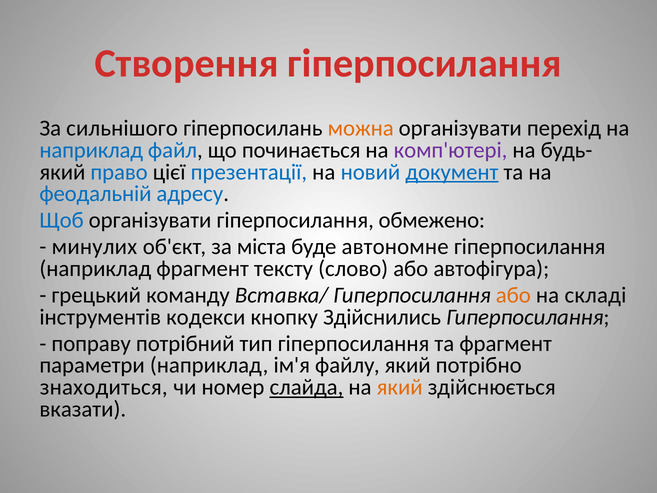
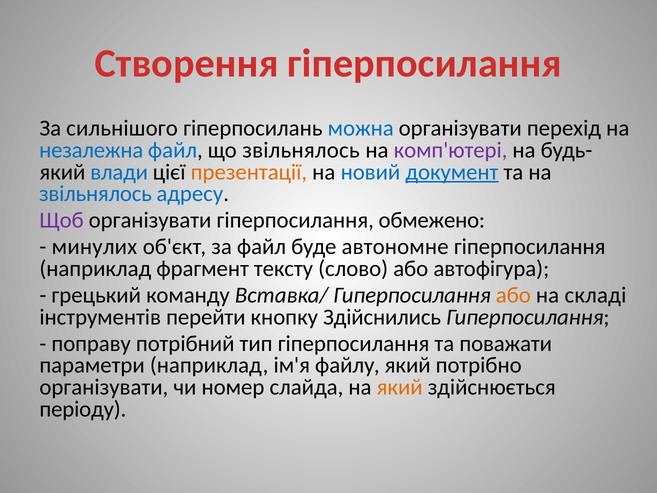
можна colour: orange -> blue
наприклад at (91, 150): наприклад -> незалежна
що починається: починається -> звільнялось
право: право -> влади
презентації colour: blue -> orange
феодальній at (95, 194): феодальній -> звільнялось
Щоб colour: blue -> purple
за міста: міста -> файл
кодекси: кодекси -> перейти
та фрагмент: фрагмент -> поважати
знаходиться at (104, 387): знаходиться -> організувати
слайда underline: present -> none
вказати: вказати -> періоду
